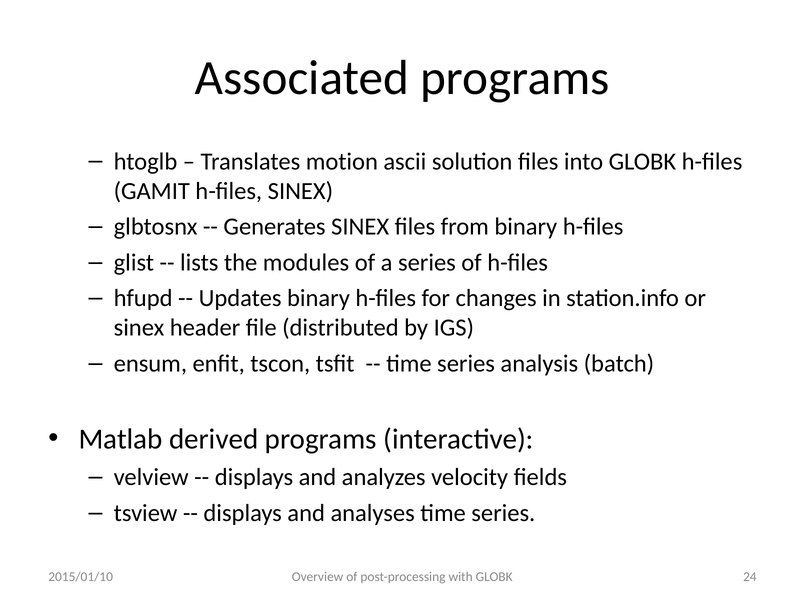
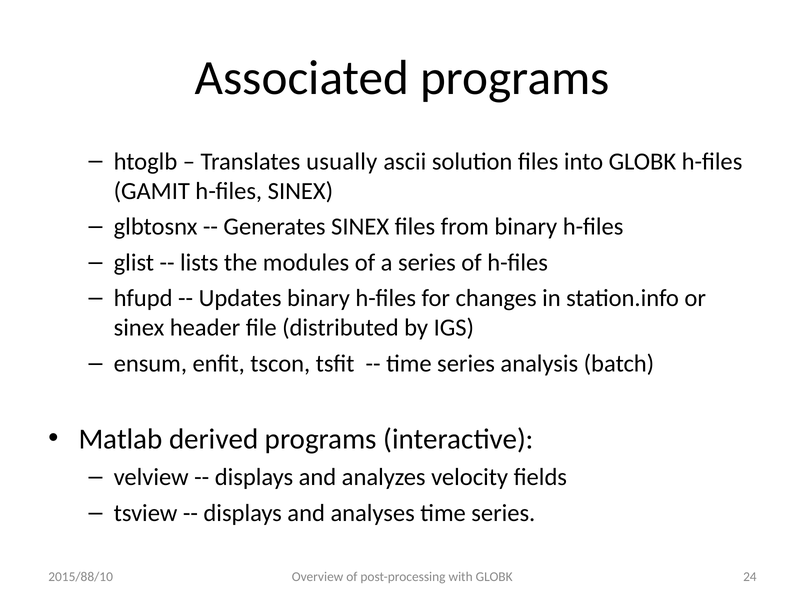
motion: motion -> usually
2015/01/10: 2015/01/10 -> 2015/88/10
